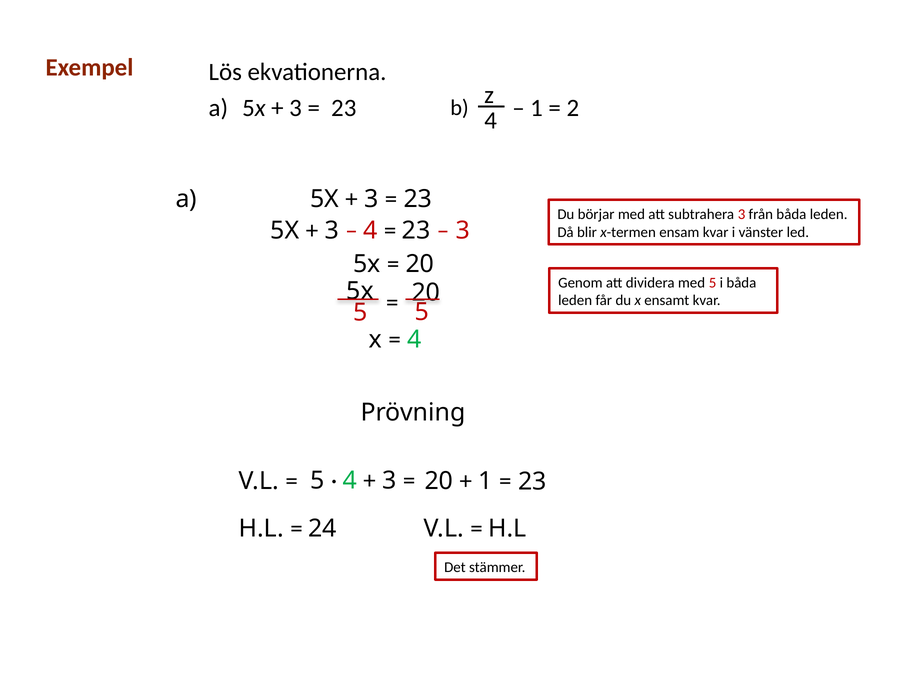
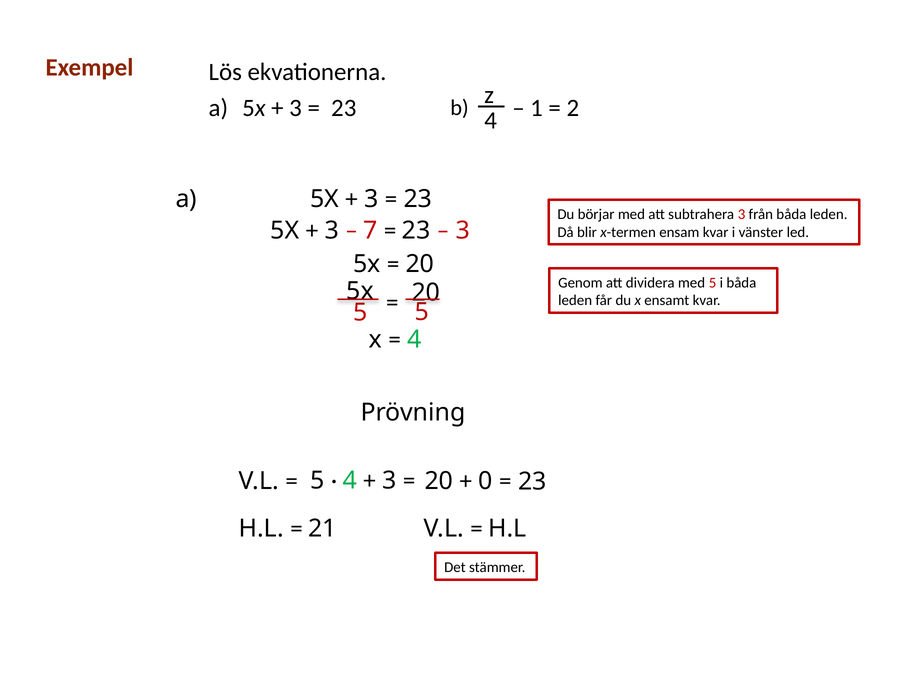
4 at (370, 231): 4 -> 7
1 at (485, 481): 1 -> 0
24: 24 -> 21
